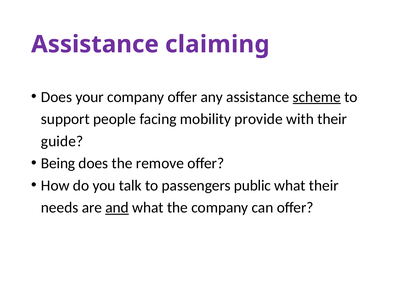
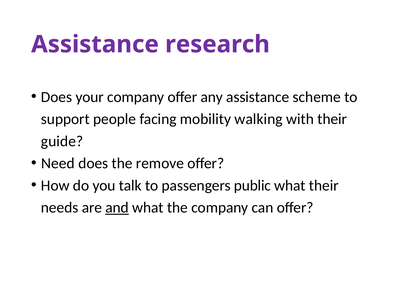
claiming: claiming -> research
scheme underline: present -> none
provide: provide -> walking
Being: Being -> Need
